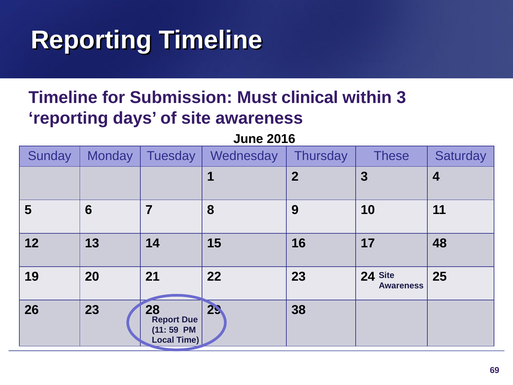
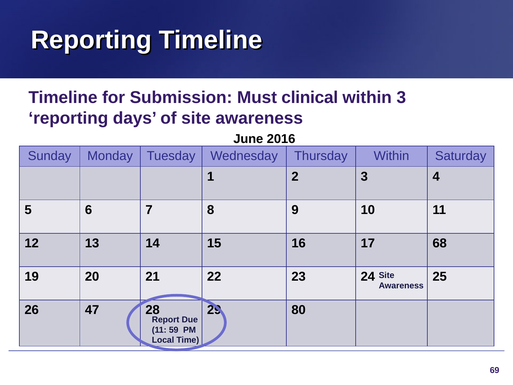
Thursday These: These -> Within
48: 48 -> 68
26 23: 23 -> 47
38: 38 -> 80
